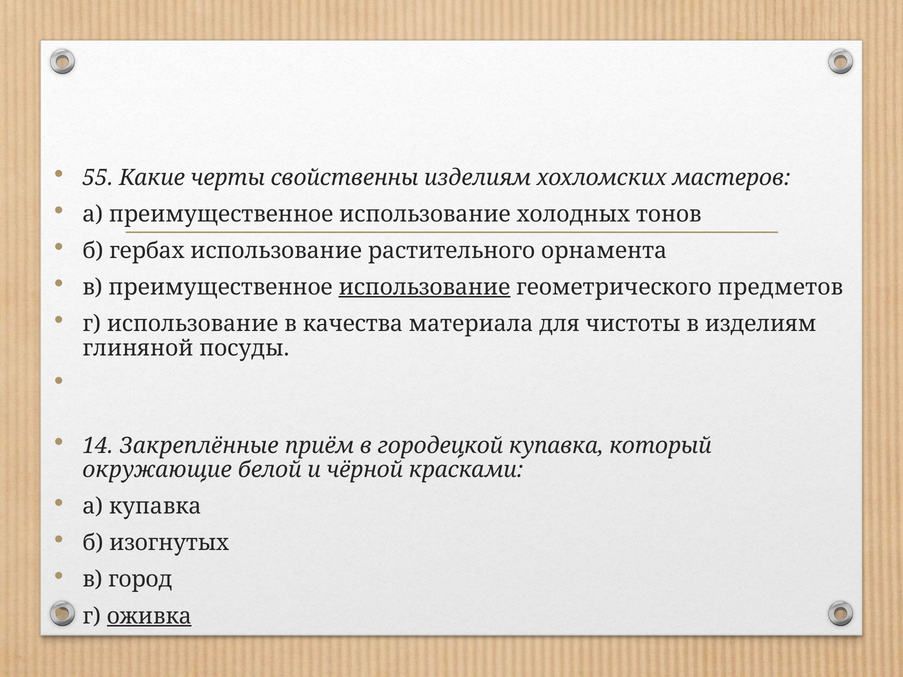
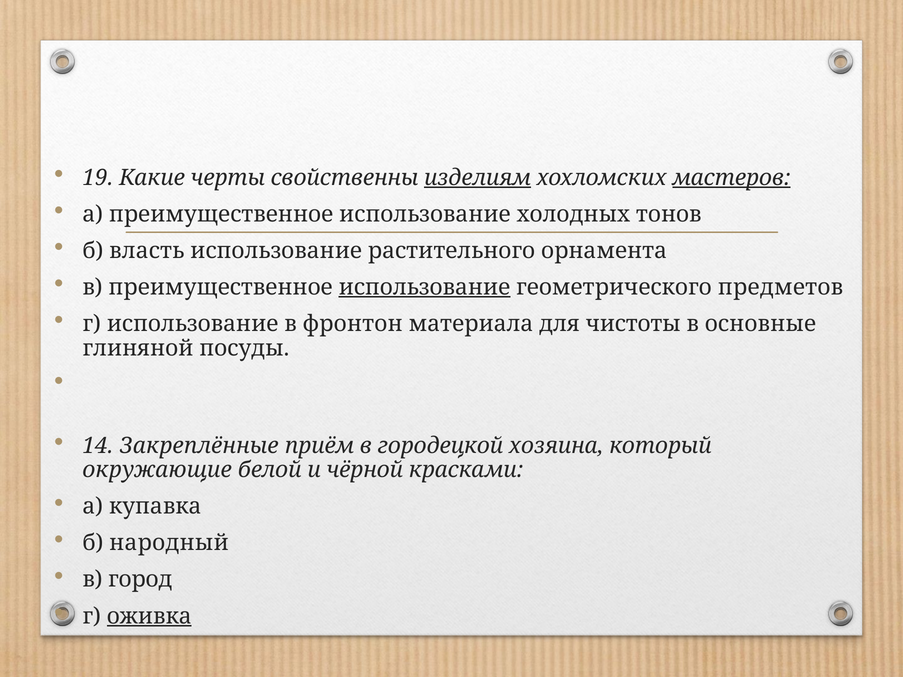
55: 55 -> 19
изделиям at (478, 178) underline: none -> present
мастеров underline: none -> present
гербах: гербах -> власть
качества: качества -> фронтон
в изделиям: изделиям -> основные
городецкой купавка: купавка -> хозяина
изогнутых: изогнутых -> народный
